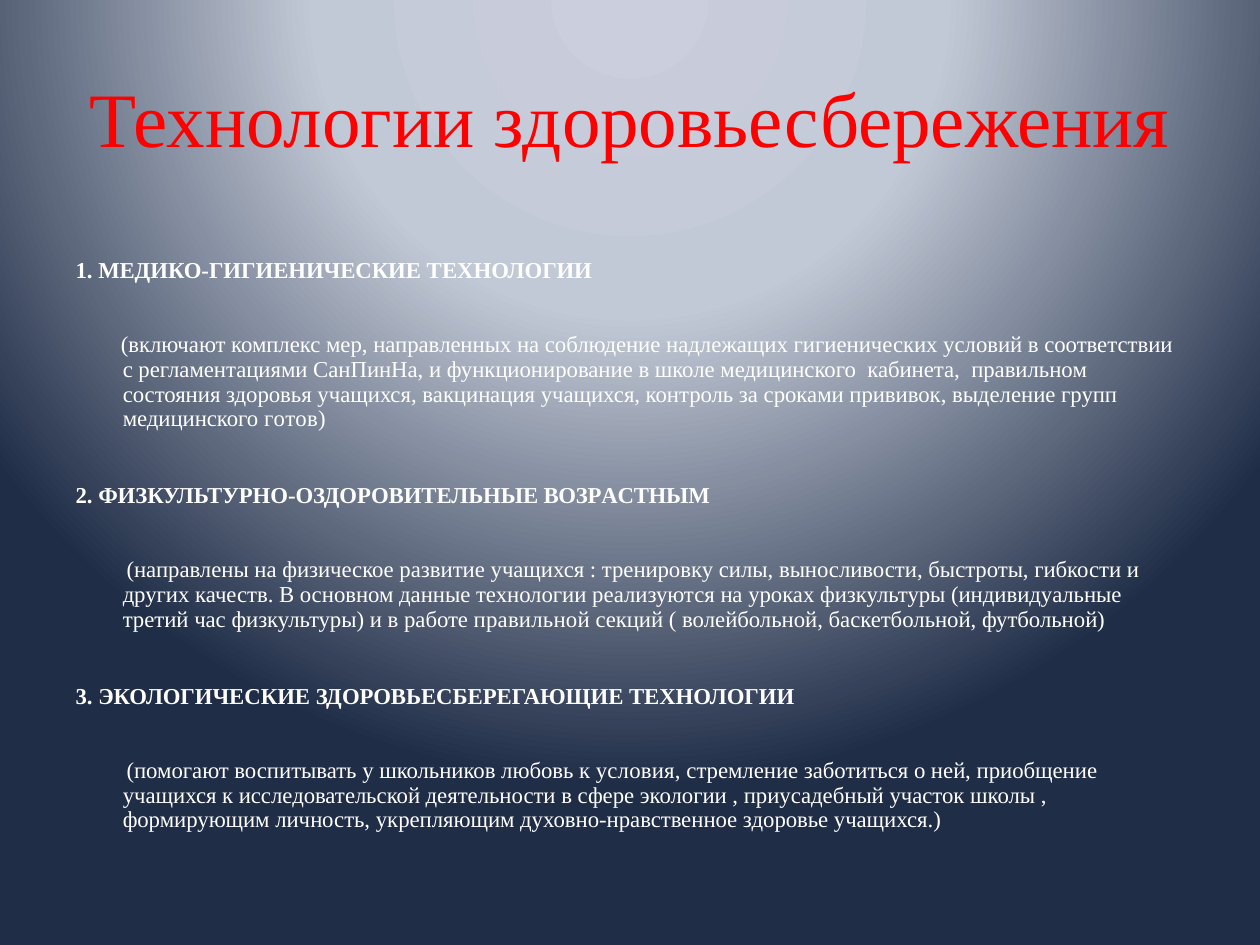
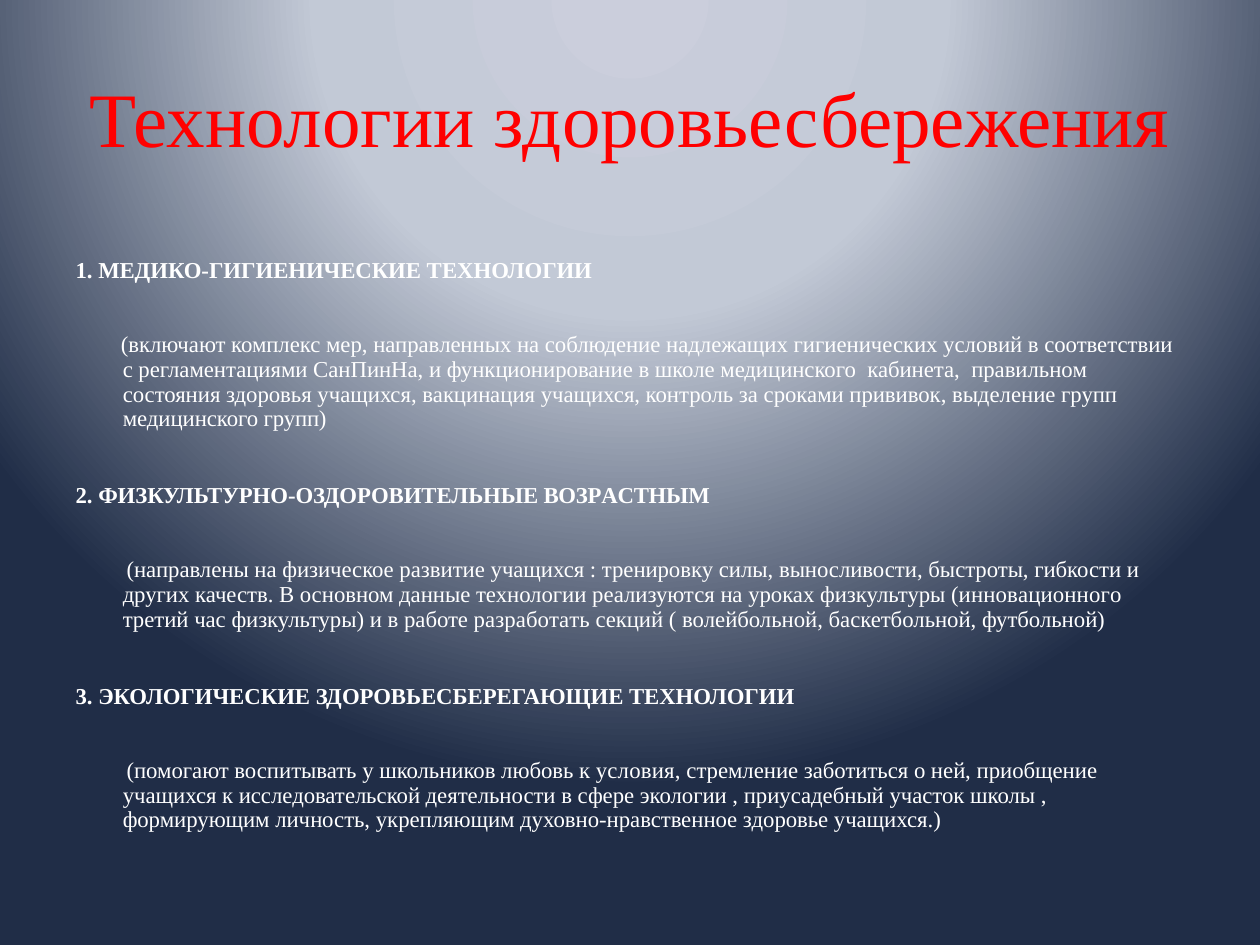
медицинского готов: готов -> групп
индивидуальные: индивидуальные -> инновационного
правильной: правильной -> разработать
